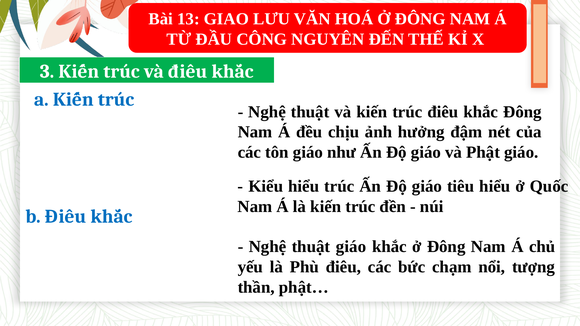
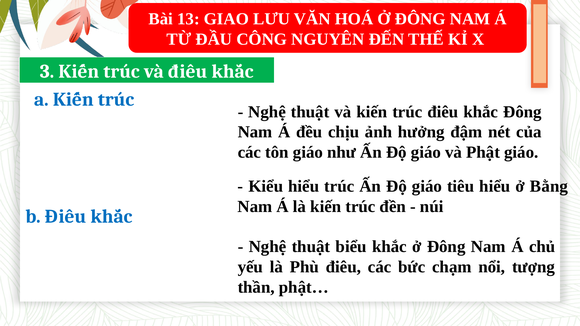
Quốc: Quốc -> Bằng
thuật giáo: giáo -> biểu
